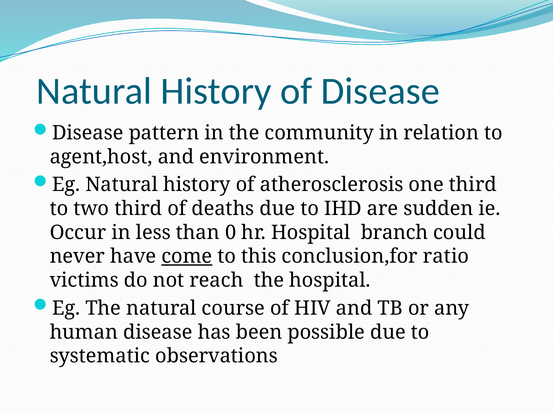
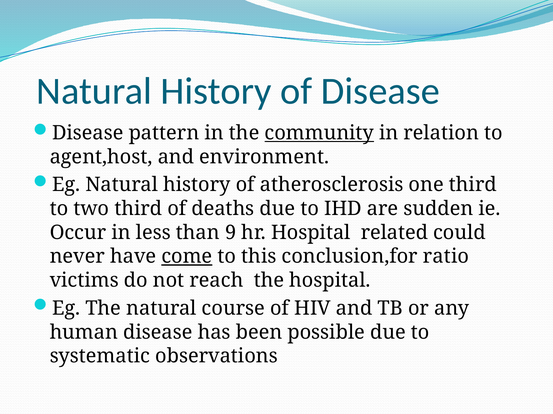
community underline: none -> present
0: 0 -> 9
branch: branch -> related
